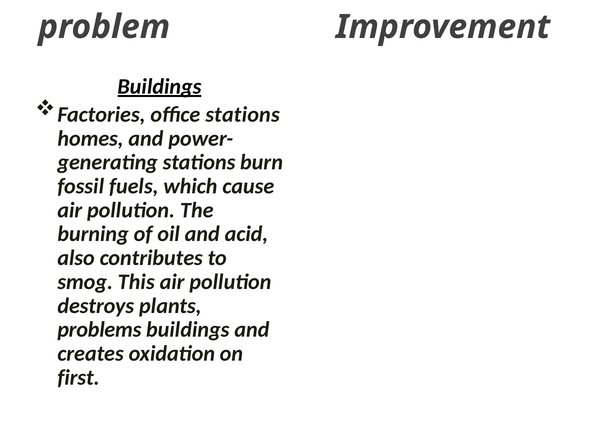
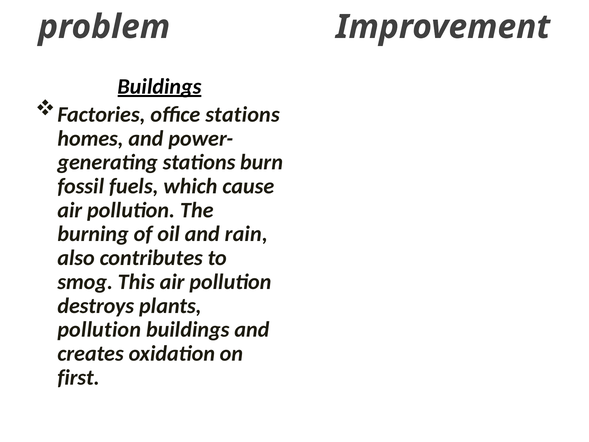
acid: acid -> rain
problems at (99, 329): problems -> pollution
